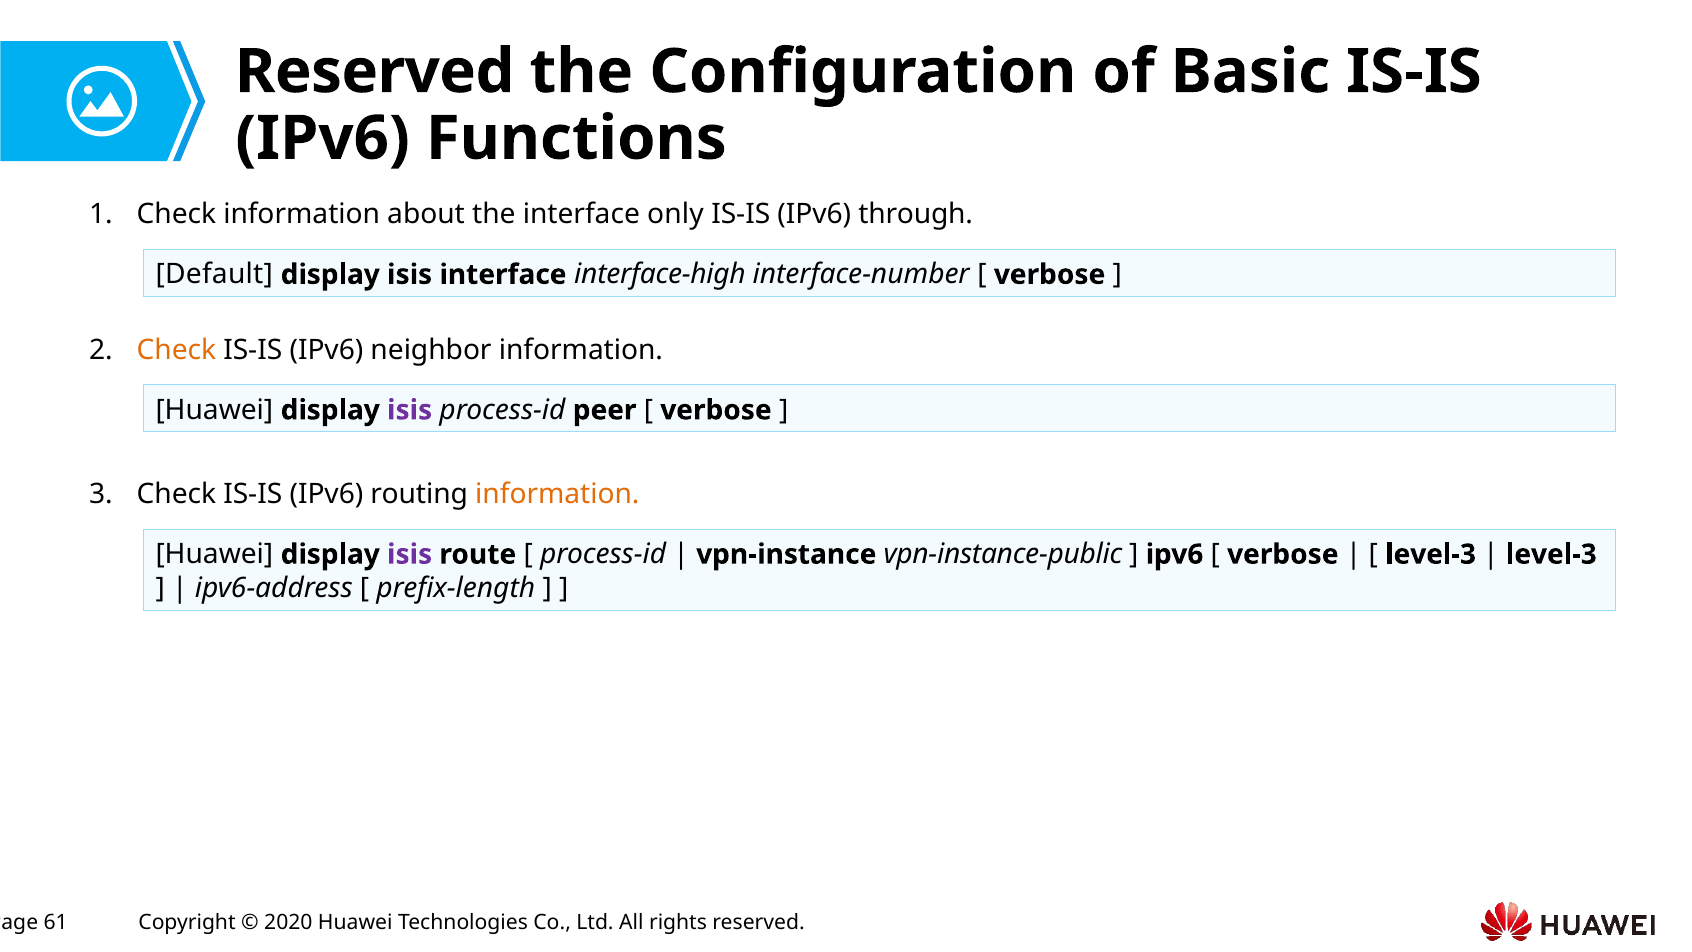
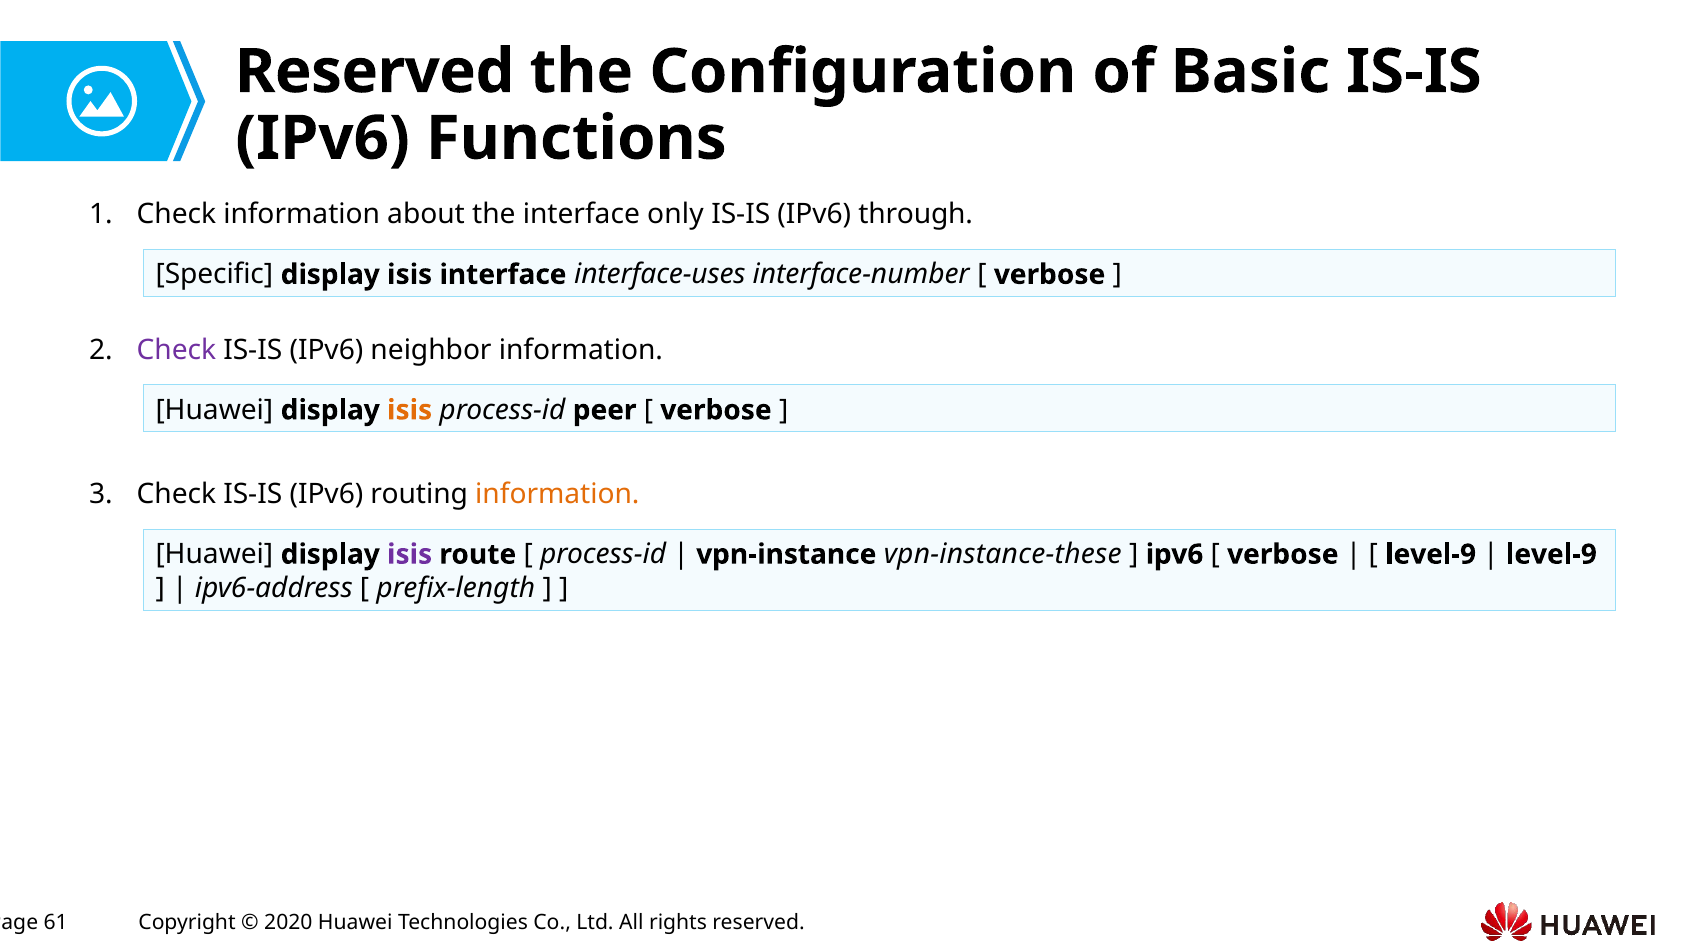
Default: Default -> Specific
interface-high: interface-high -> interface-uses
Check at (176, 350) colour: orange -> purple
isis at (410, 410) colour: purple -> orange
vpn-instance-public: vpn-instance-public -> vpn-instance-these
level-3 at (1431, 554): level-3 -> level-9
level-3 at (1551, 554): level-3 -> level-9
